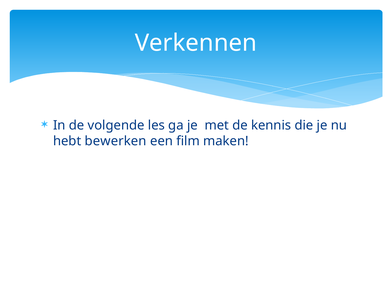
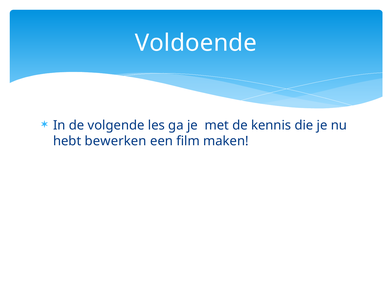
Verkennen: Verkennen -> Voldoende
